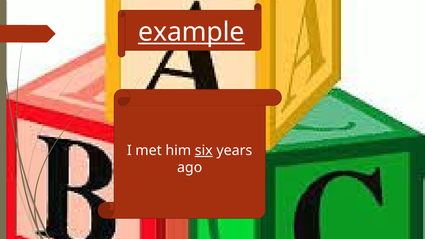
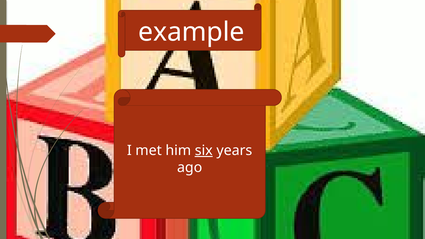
example underline: present -> none
